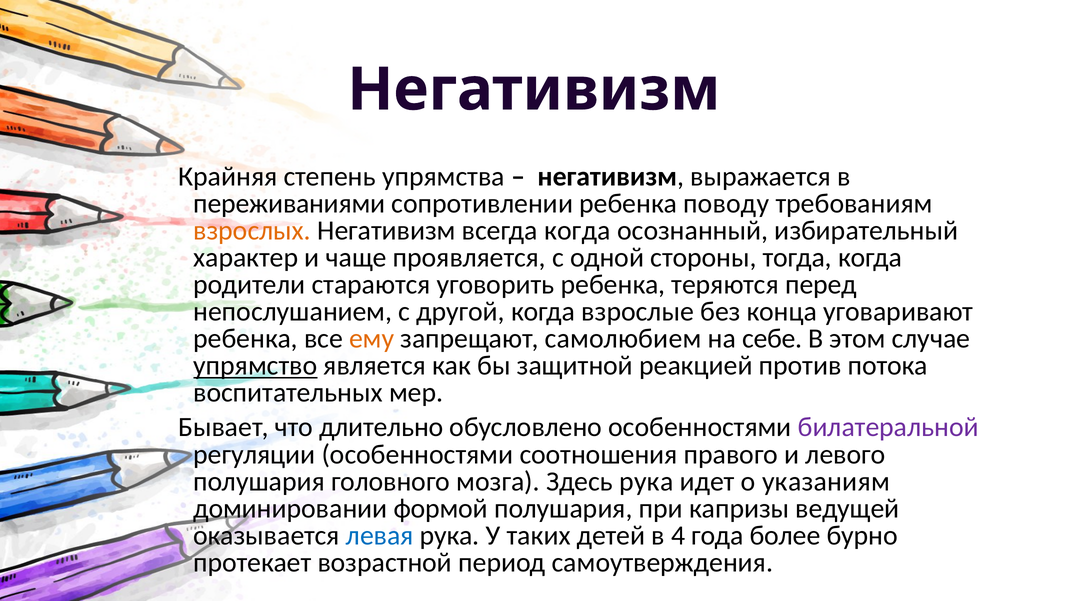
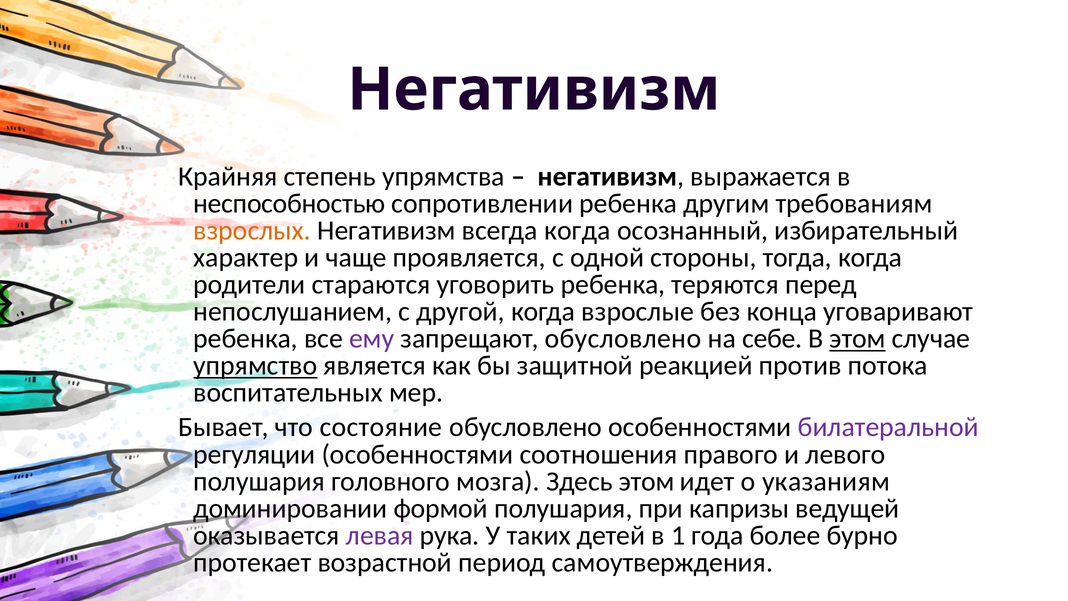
переживаниями: переживаниями -> неспособностью
поводу: поводу -> другим
ему colour: orange -> purple
запрещают самолюбием: самолюбием -> обусловлено
этом at (857, 339) underline: none -> present
длительно: длительно -> состояние
Здесь рука: рука -> этом
левая colour: blue -> purple
4: 4 -> 1
